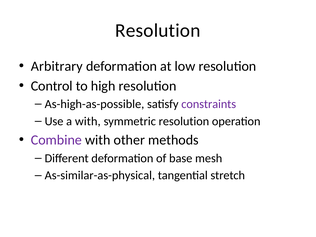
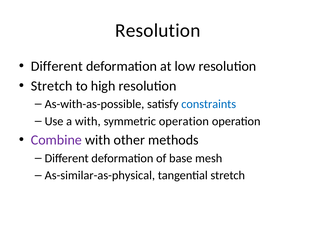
Arbitrary at (57, 66): Arbitrary -> Different
Control at (52, 86): Control -> Stretch
As-high-as-possible: As-high-as-possible -> As-with-as-possible
constraints colour: purple -> blue
symmetric resolution: resolution -> operation
